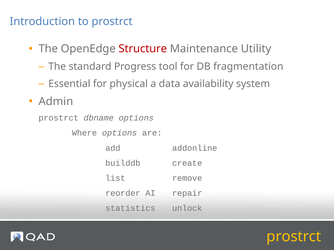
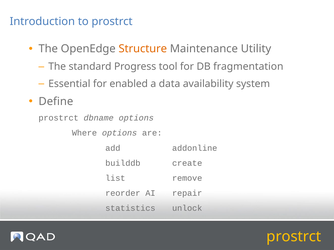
Structure colour: red -> orange
physical: physical -> enabled
Admin: Admin -> Define
